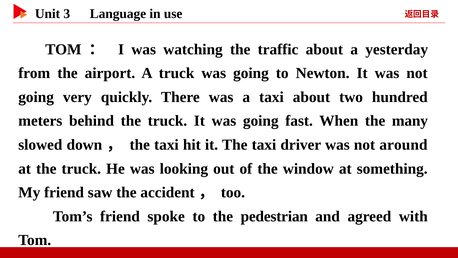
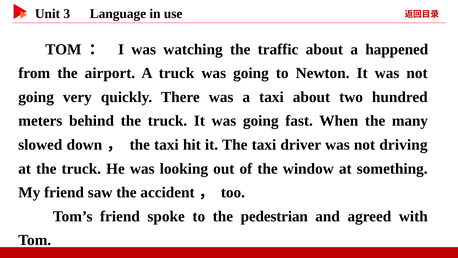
yesterday: yesterday -> happened
around: around -> driving
